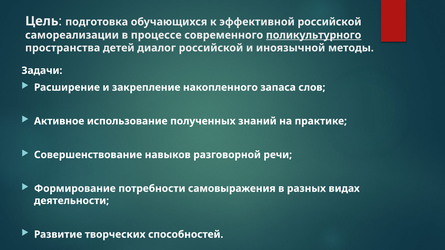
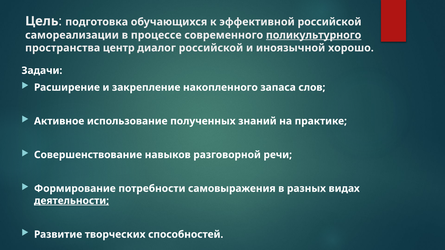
детей: детей -> центр
методы: методы -> хорошо
деятельности underline: none -> present
